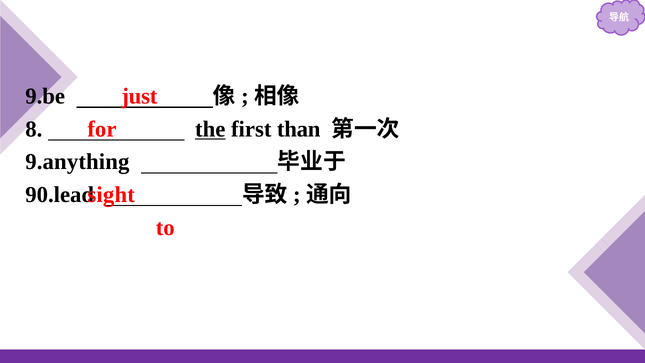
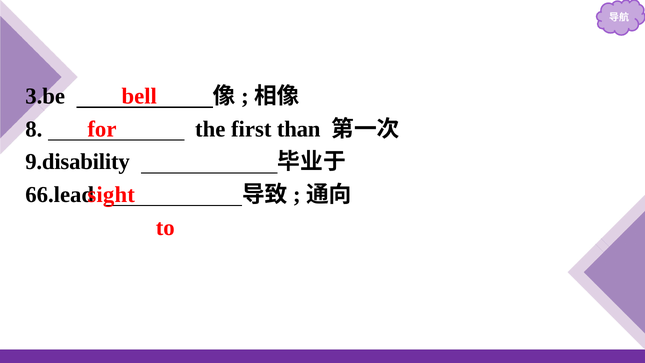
9.be: 9.be -> 3.be
just: just -> bell
the underline: present -> none
9.anything: 9.anything -> 9.disability
90.lead: 90.lead -> 66.lead
